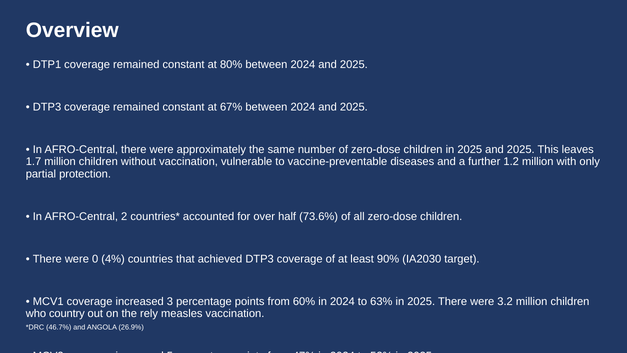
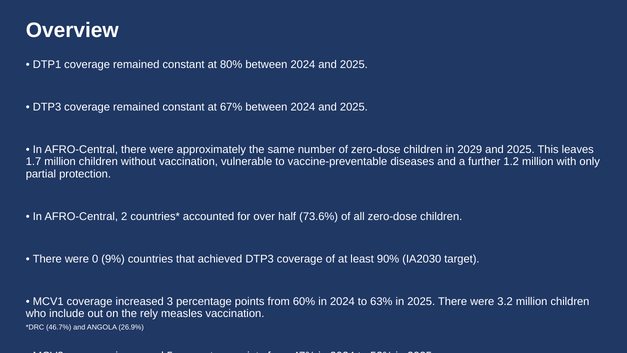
children in 2025: 2025 -> 2029
4%: 4% -> 9%
country: country -> include
